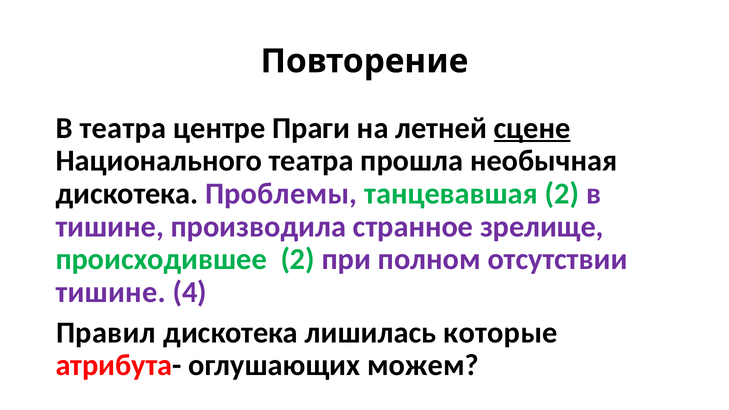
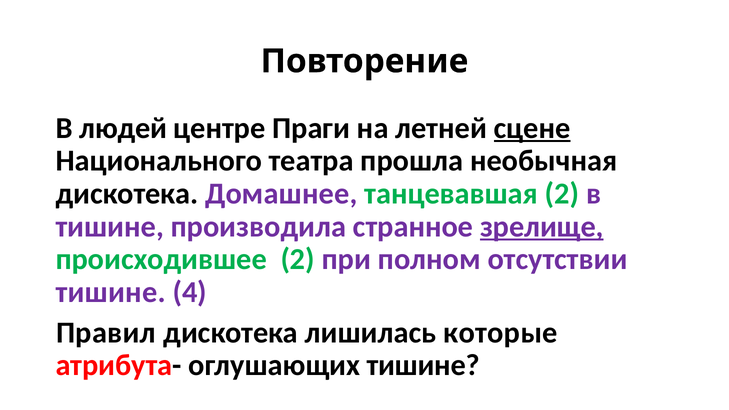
В театра: театра -> людей
Проблемы: Проблемы -> Домашнее
зрелище underline: none -> present
оглушающих можем: можем -> тишине
